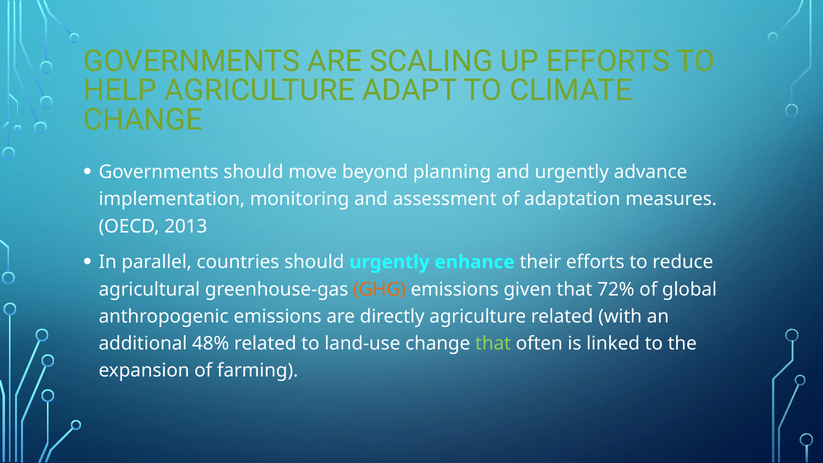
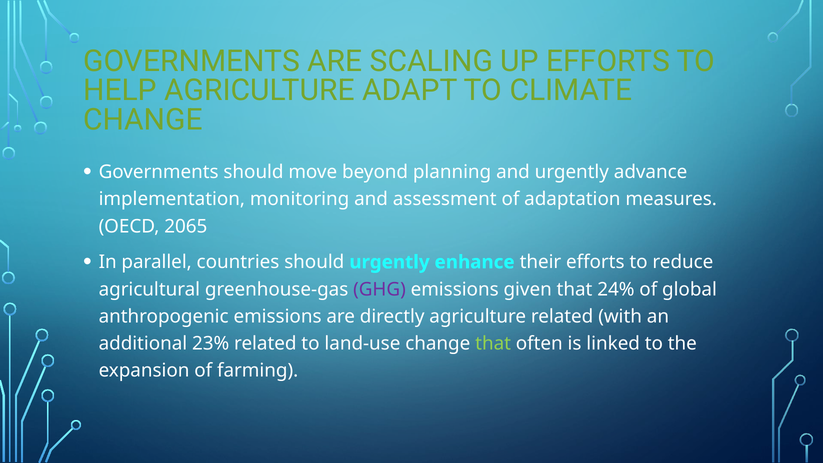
2013: 2013 -> 2065
GHG colour: orange -> purple
72%: 72% -> 24%
48%: 48% -> 23%
